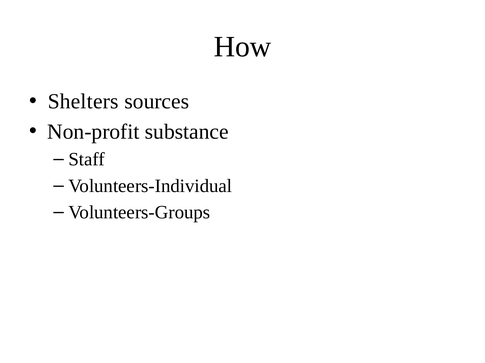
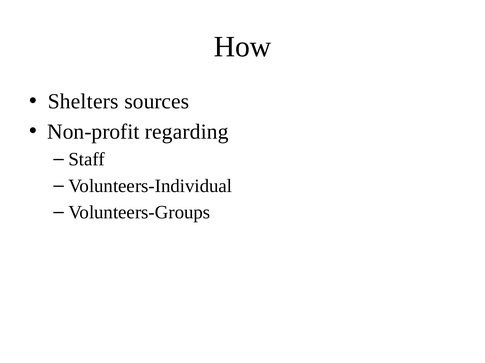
substance: substance -> regarding
